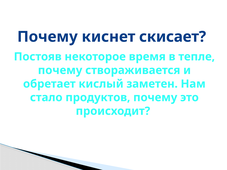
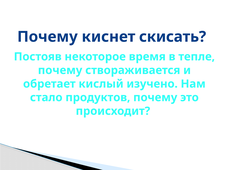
скисает: скисает -> скисать
заметен: заметен -> изучено
